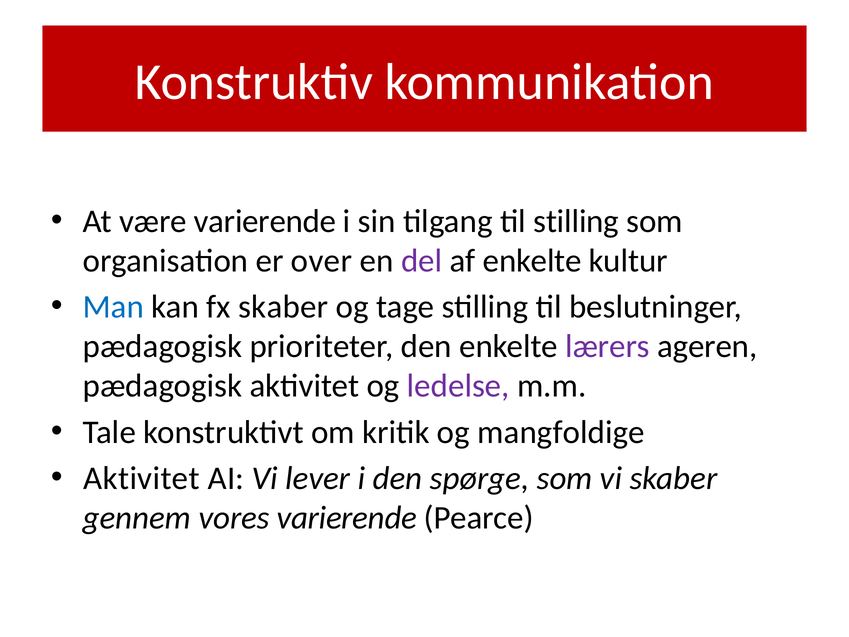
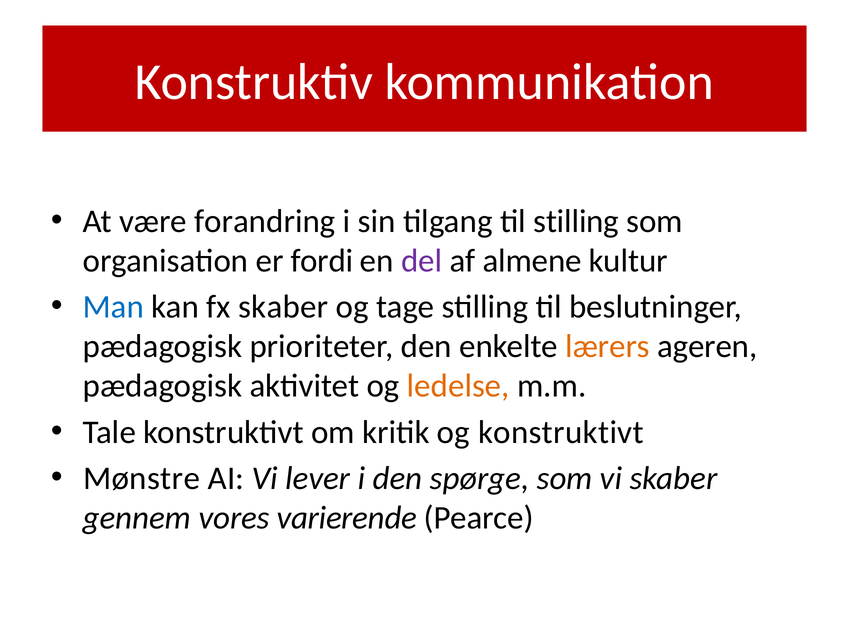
være varierende: varierende -> forandring
over: over -> fordi
af enkelte: enkelte -> almene
lærers colour: purple -> orange
ledelse colour: purple -> orange
og mangfoldige: mangfoldige -> konstruktivt
Aktivitet at (142, 478): Aktivitet -> Mønstre
